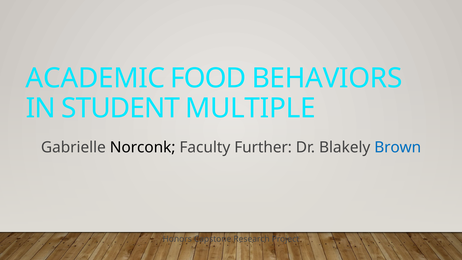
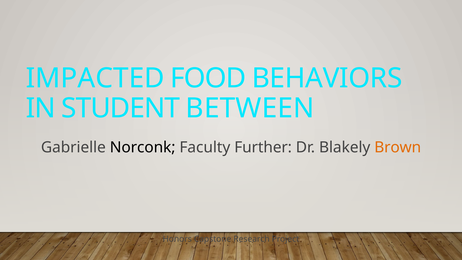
ACADEMIC: ACADEMIC -> IMPACTED
MULTIPLE: MULTIPLE -> BETWEEN
Brown colour: blue -> orange
